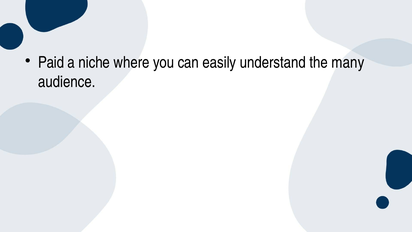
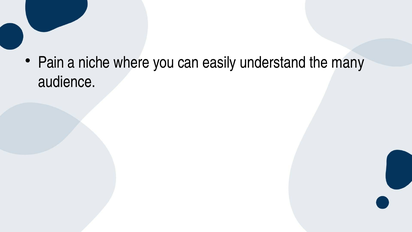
Paid: Paid -> Pain
